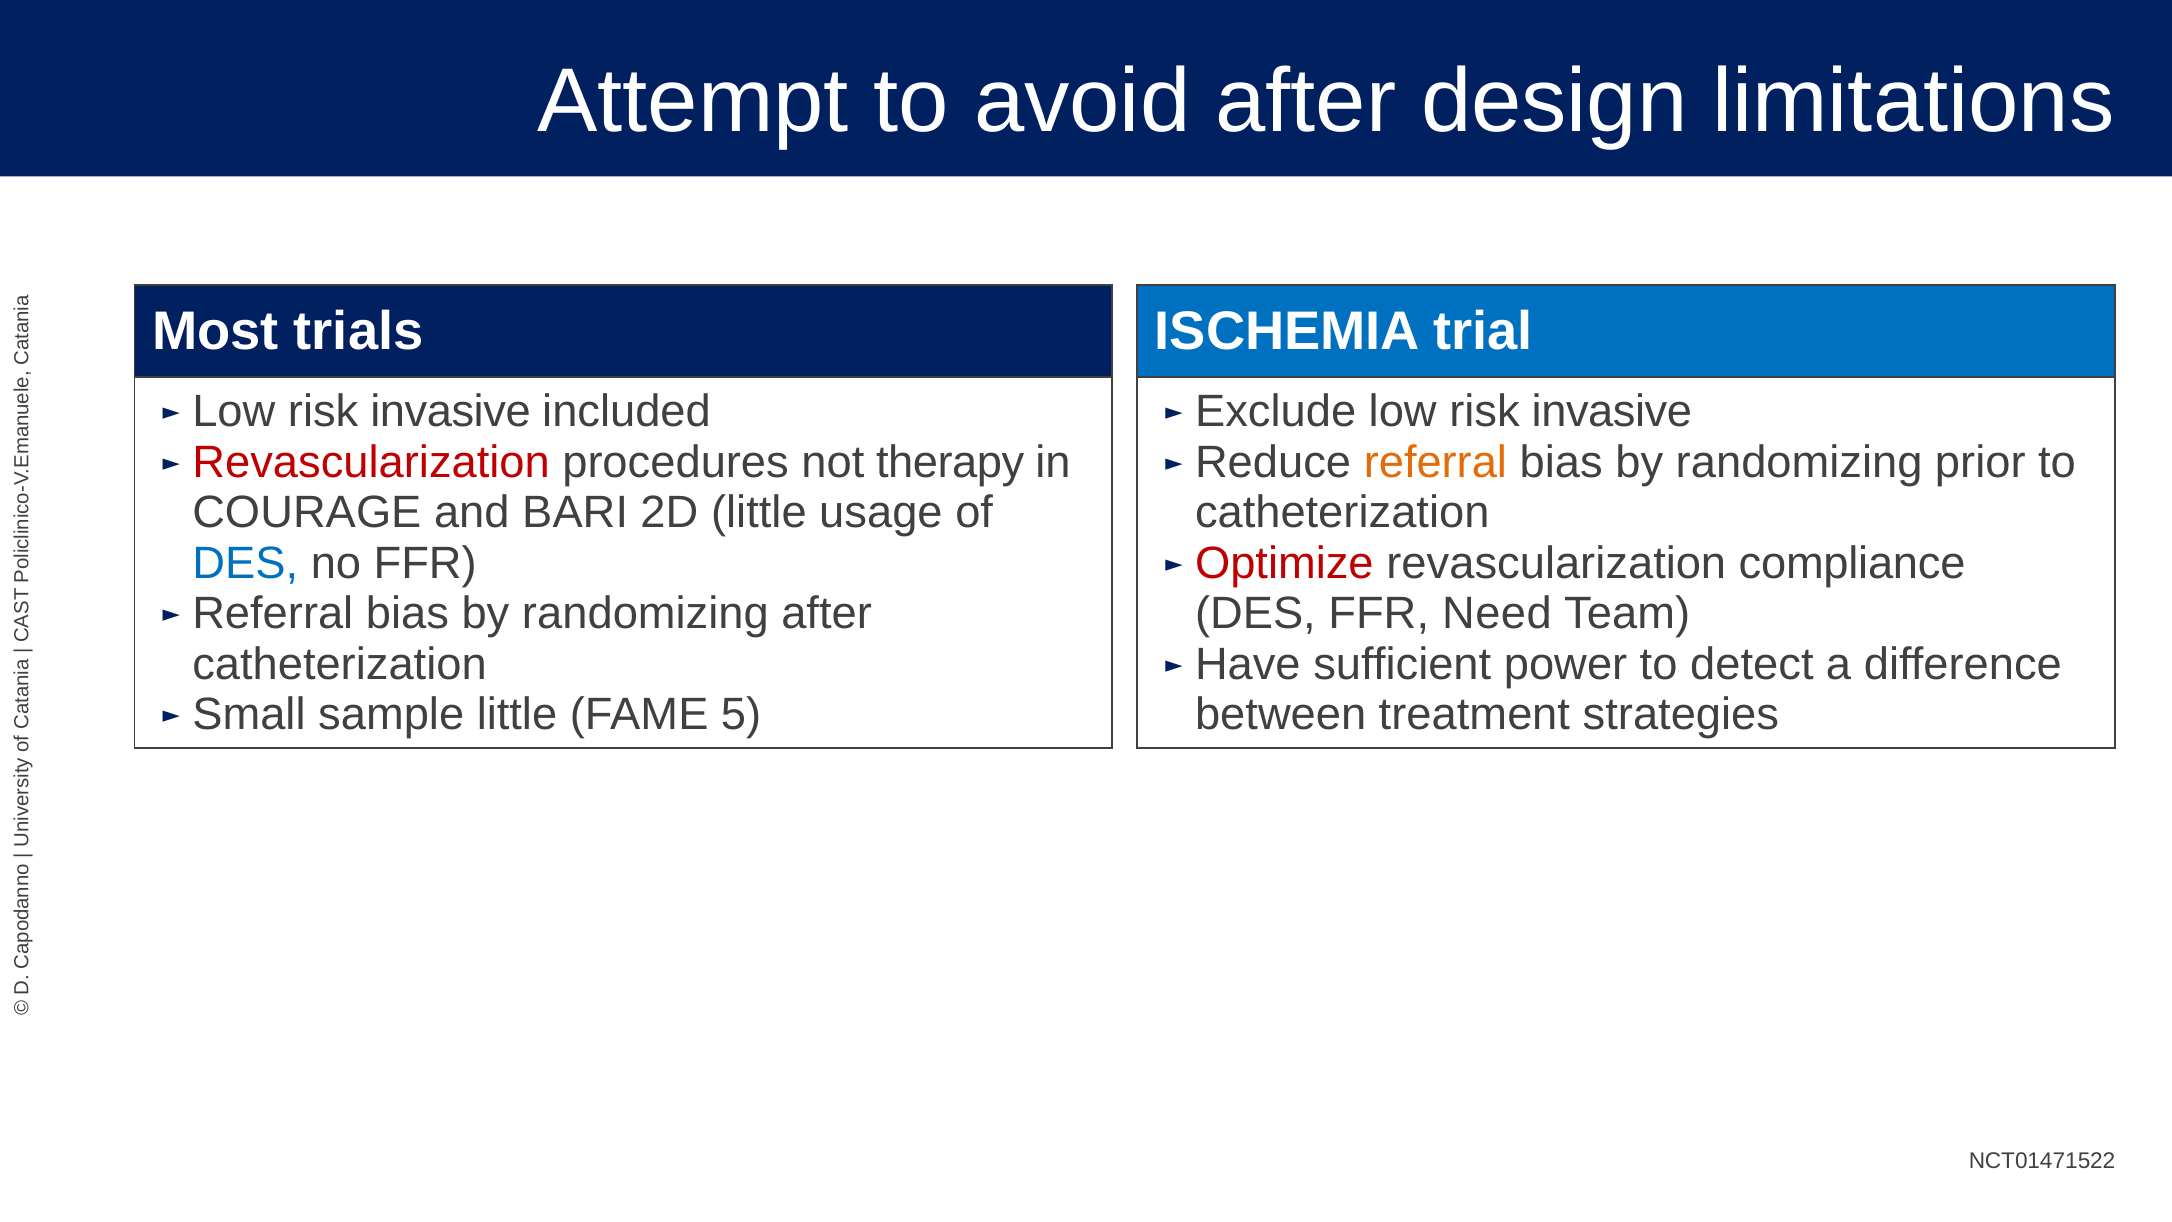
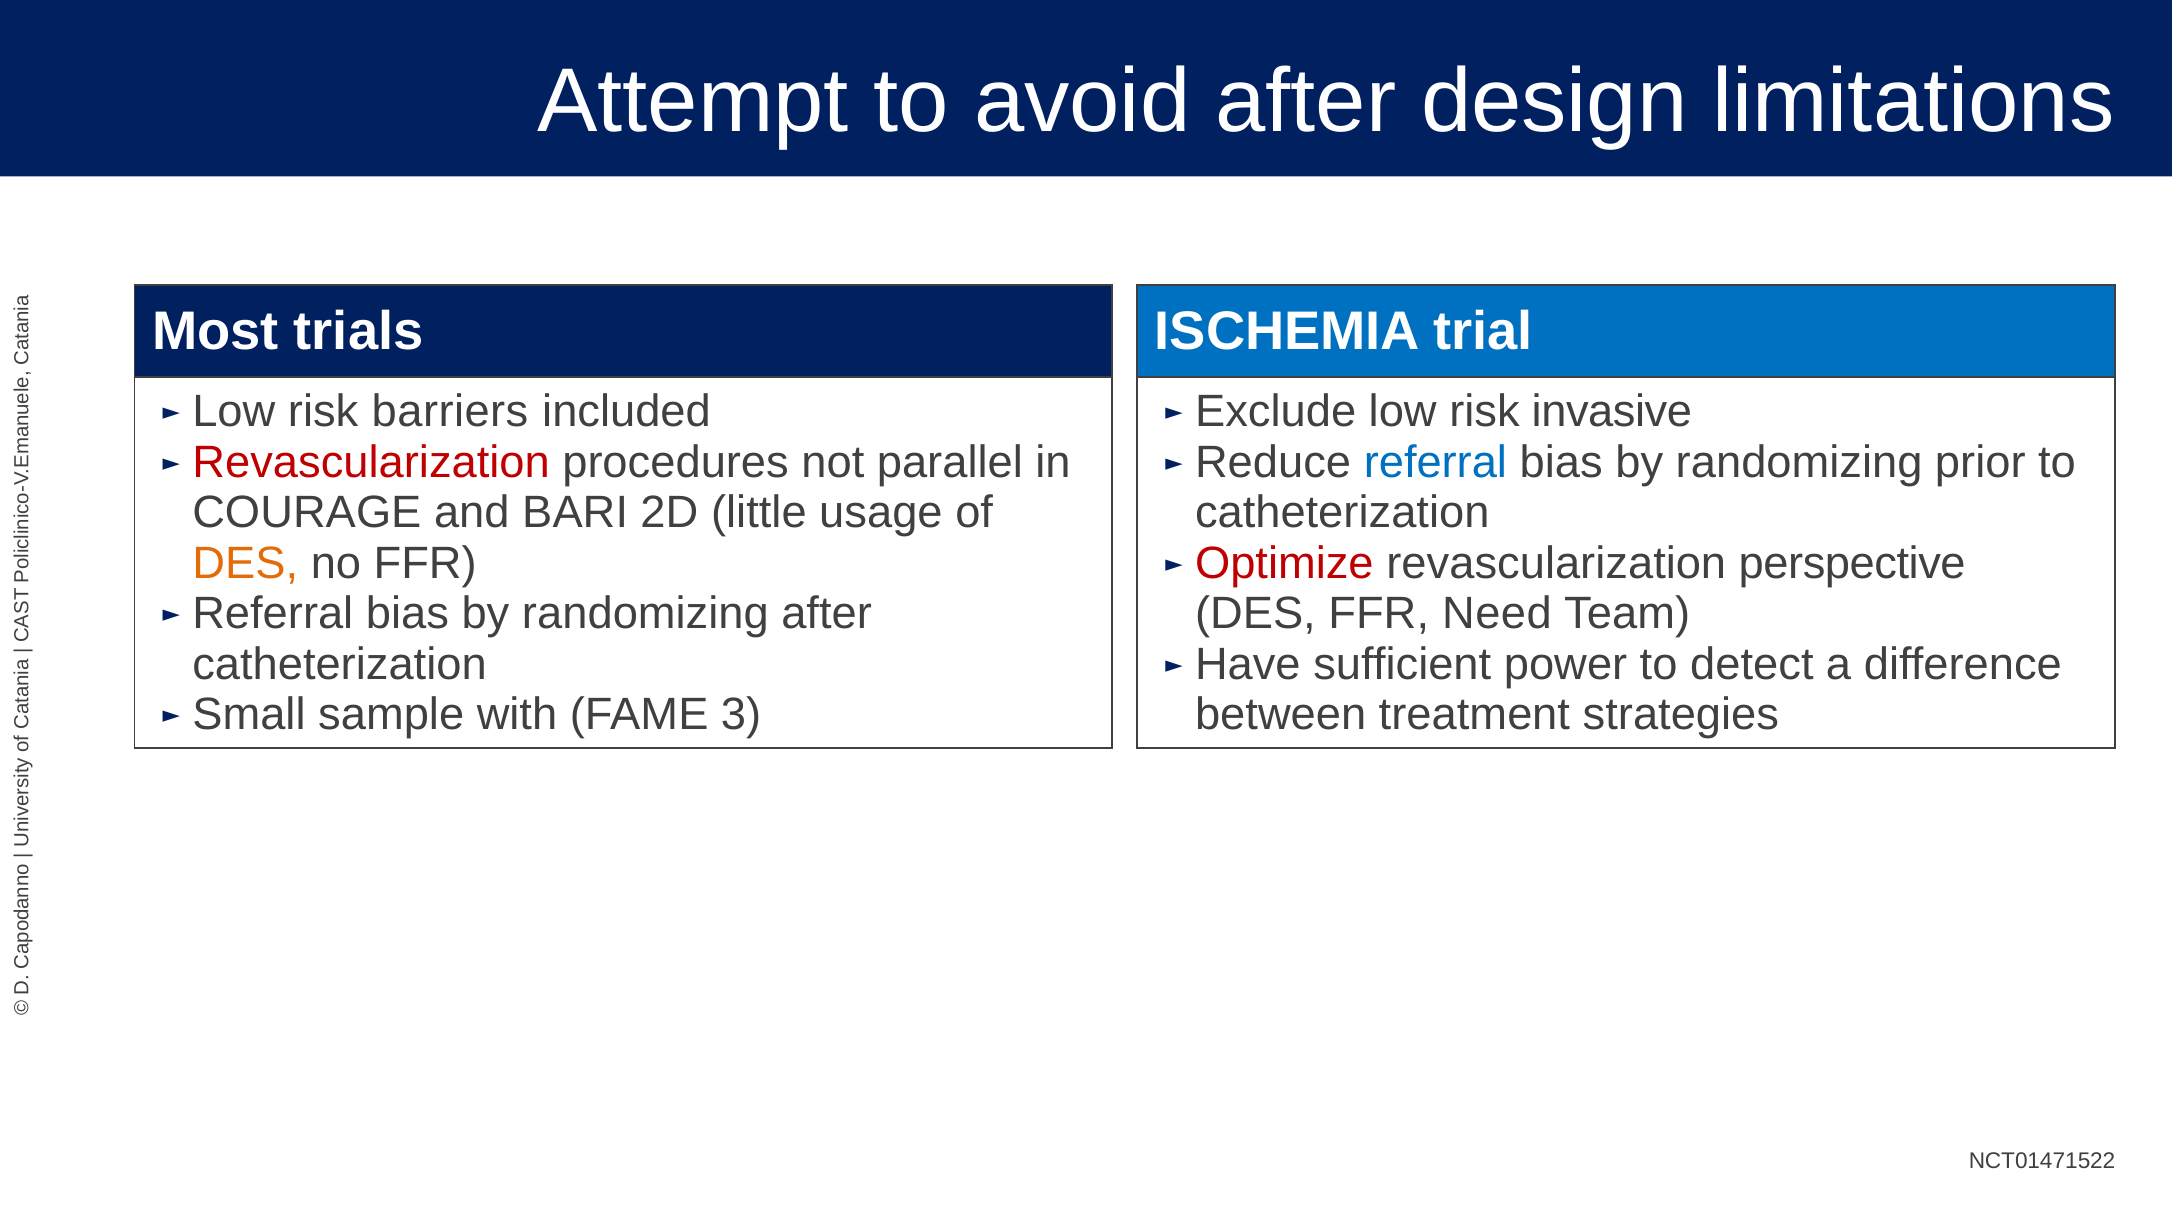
invasive at (451, 412): invasive -> barriers
therapy: therapy -> parallel
referral at (1435, 462) colour: orange -> blue
DES at (245, 563) colour: blue -> orange
compliance: compliance -> perspective
sample little: little -> with
5: 5 -> 3
